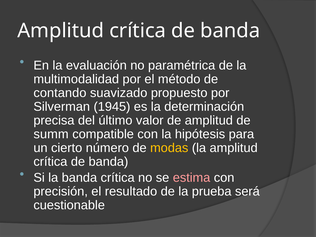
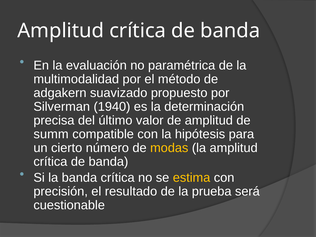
contando: contando -> adgakern
1945: 1945 -> 1940
estima colour: pink -> yellow
